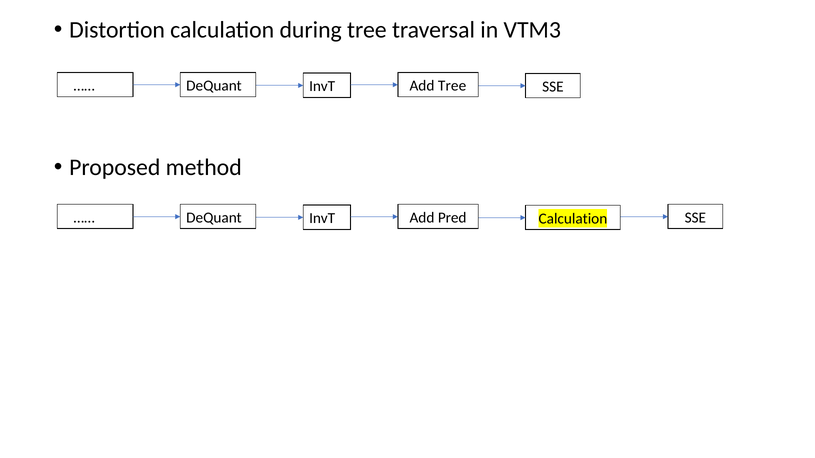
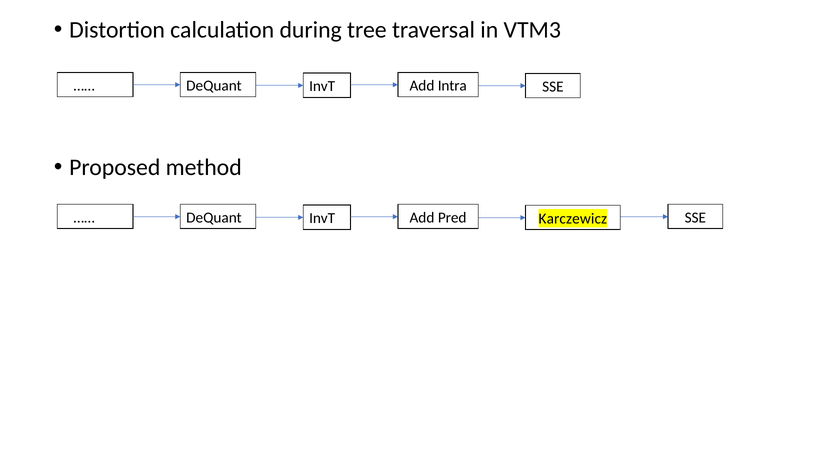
Add Tree: Tree -> Intra
Pred Calculation: Calculation -> Karczewicz
